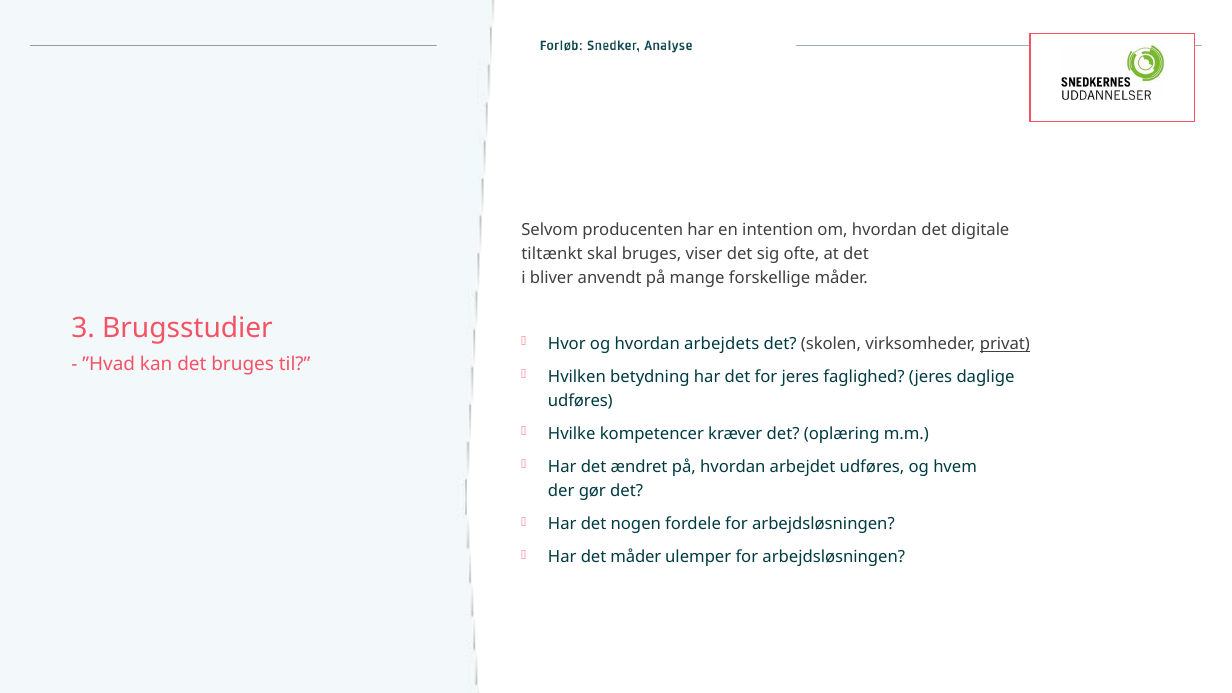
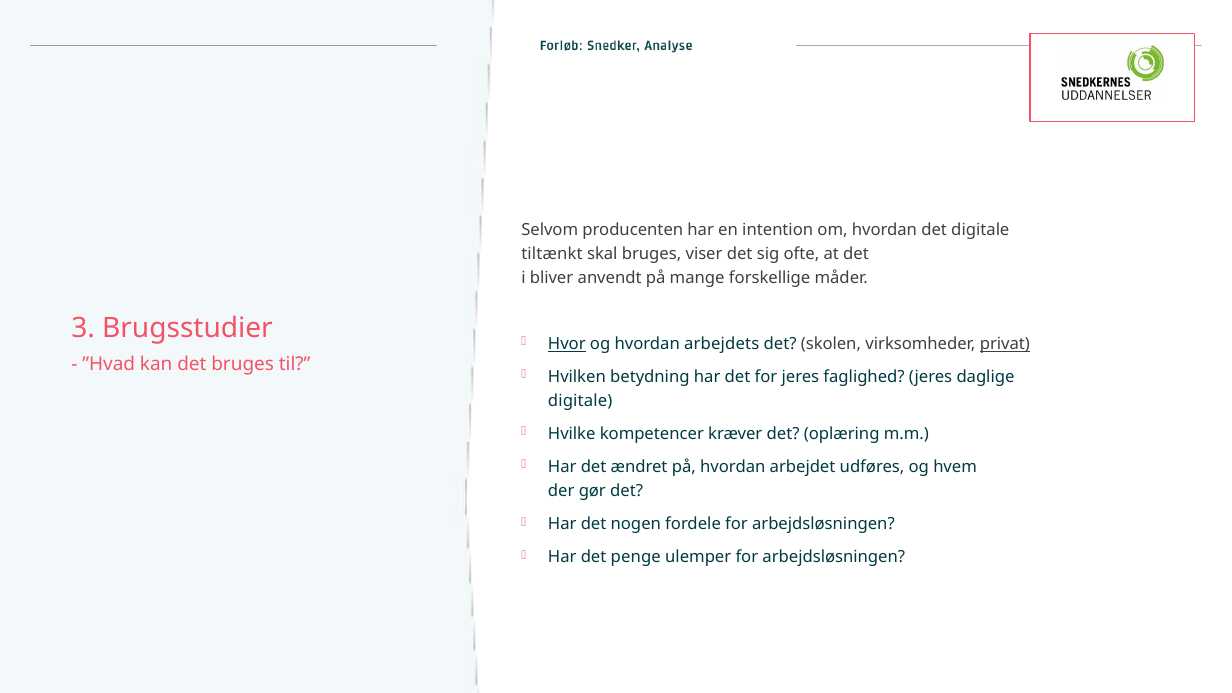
Hvor underline: none -> present
udføres at (580, 401): udføres -> digitale
det måder: måder -> penge
